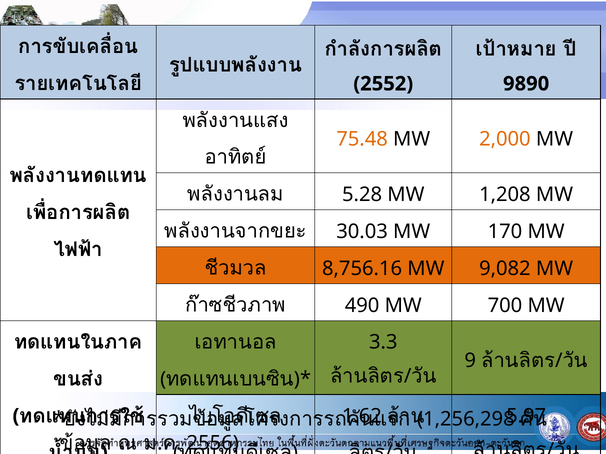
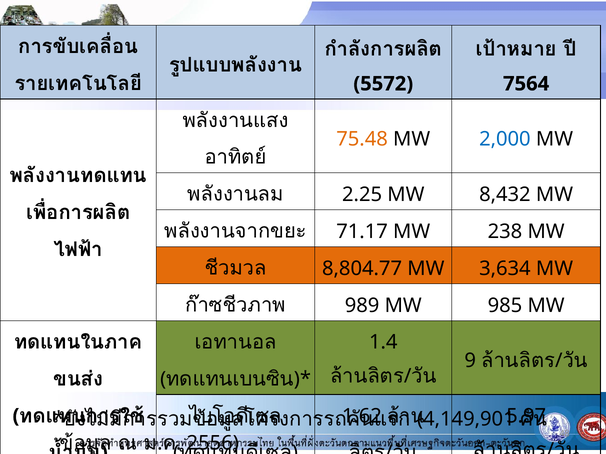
2552: 2552 -> 5572
9890: 9890 -> 7564
2,000 colour: orange -> blue
5.28: 5.28 -> 2.25
1,208: 1,208 -> 8,432
30.03: 30.03 -> 71.17
170: 170 -> 238
8,756.16: 8,756.16 -> 8,804.77
9,082: 9,082 -> 3,634
490: 490 -> 989
700: 700 -> 985
3.3: 3.3 -> 1.4
1,256,298: 1,256,298 -> 4,149,901
